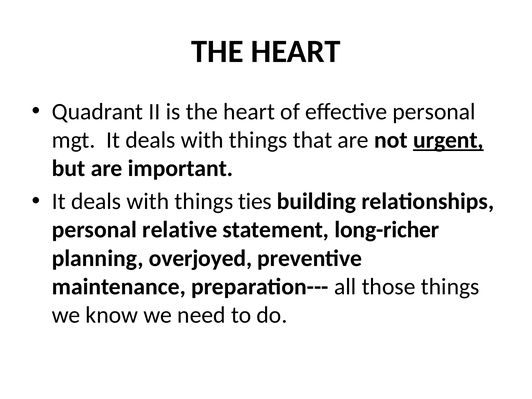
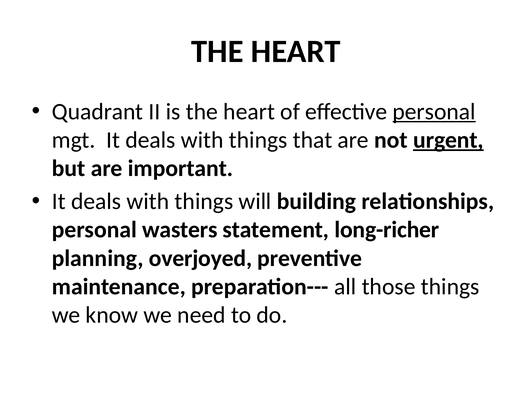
personal at (434, 112) underline: none -> present
ties: ties -> will
relative: relative -> wasters
